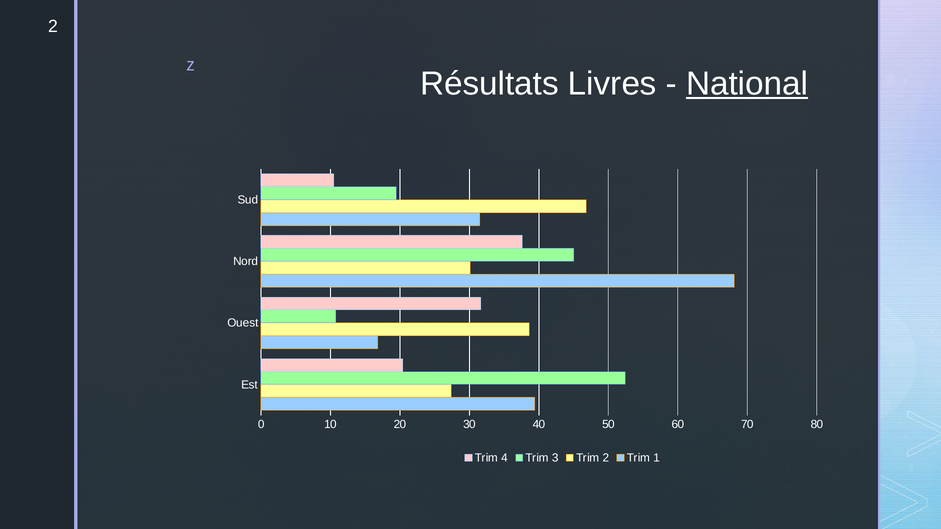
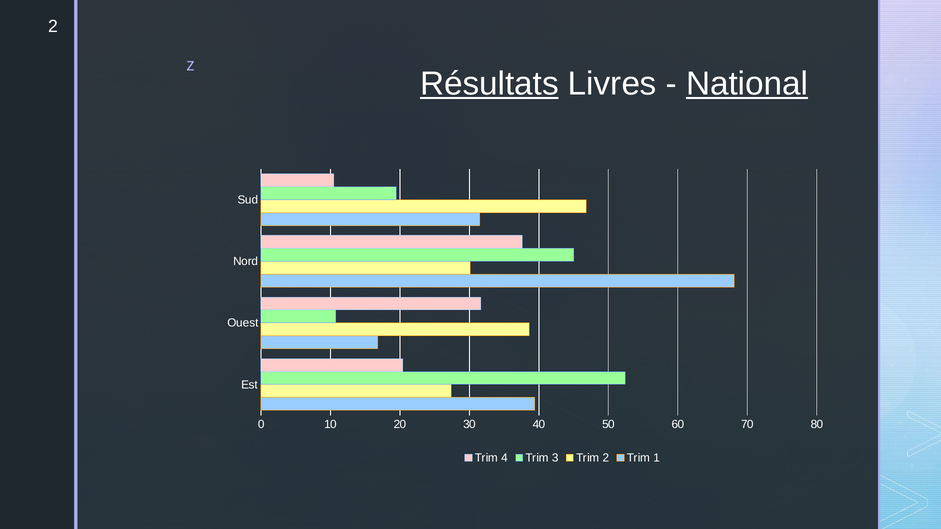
Résultats underline: none -> present
